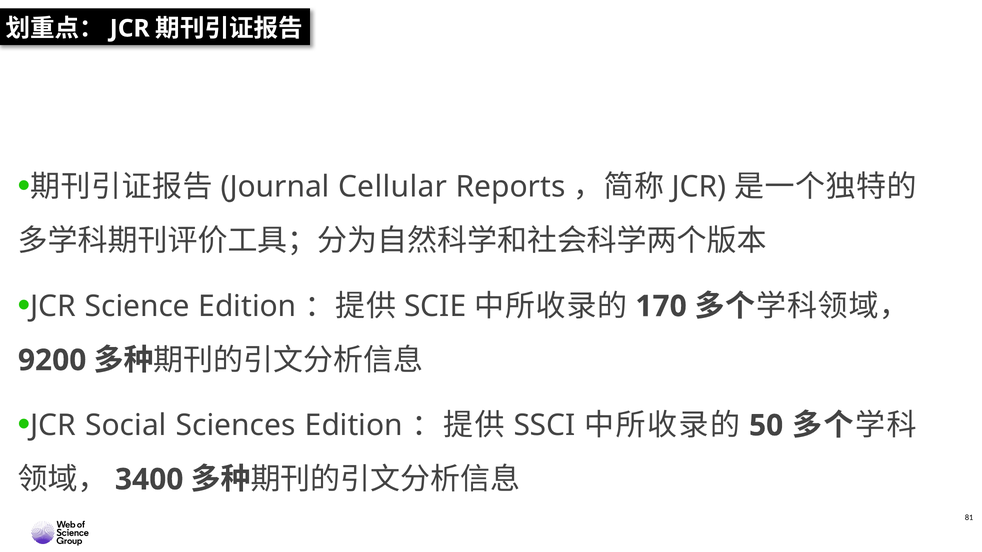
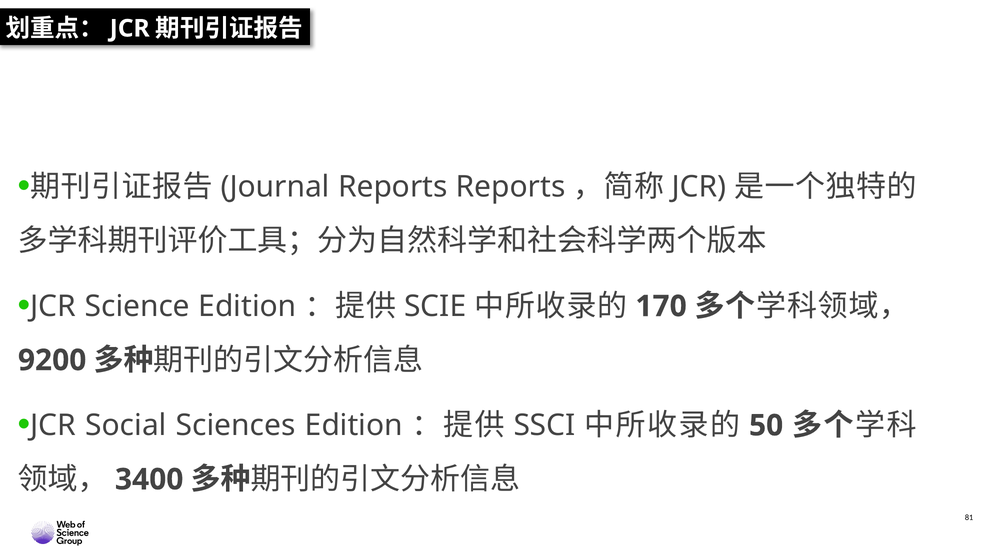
Cellular at (393, 187): Cellular -> Reports
